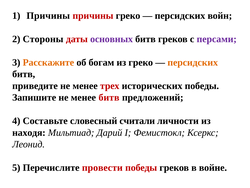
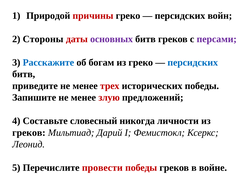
Причины at (48, 16): Причины -> Природой
Расскажите colour: orange -> blue
персидских at (193, 62) colour: orange -> blue
менее битв: битв -> злую
считали: считали -> никогда
находя at (29, 132): находя -> греков
